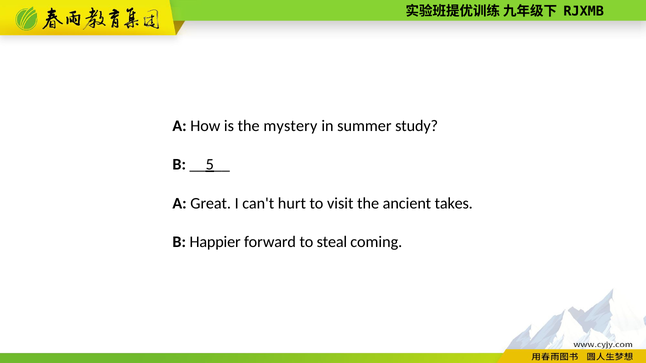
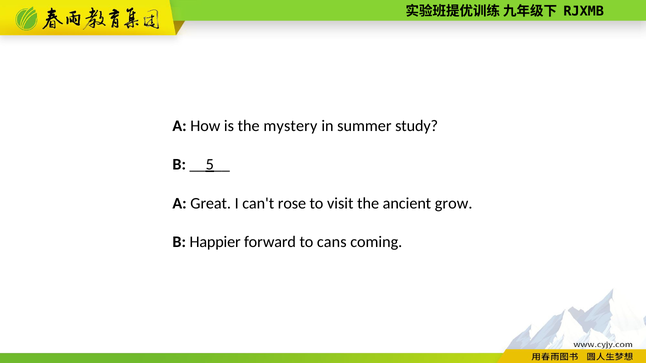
hurt: hurt -> rose
takes: takes -> grow
steal: steal -> cans
